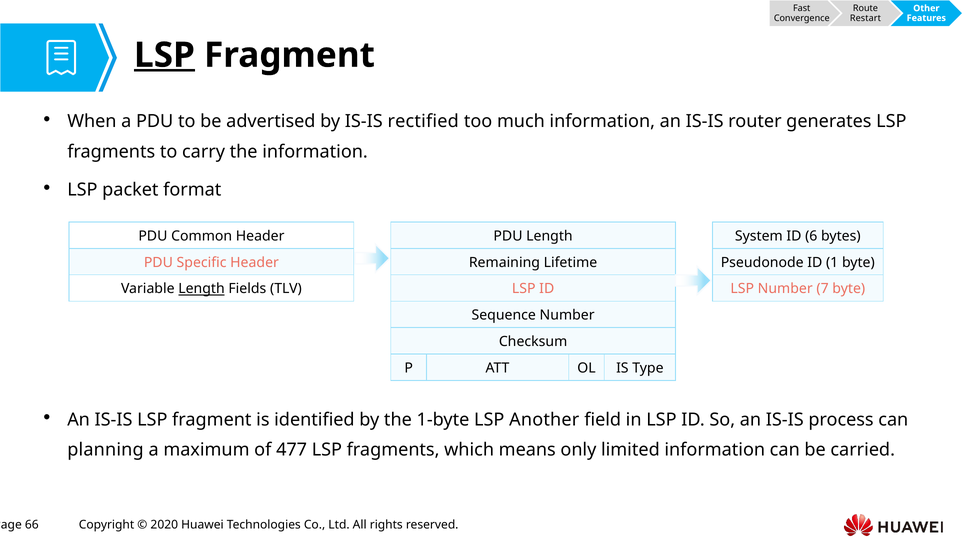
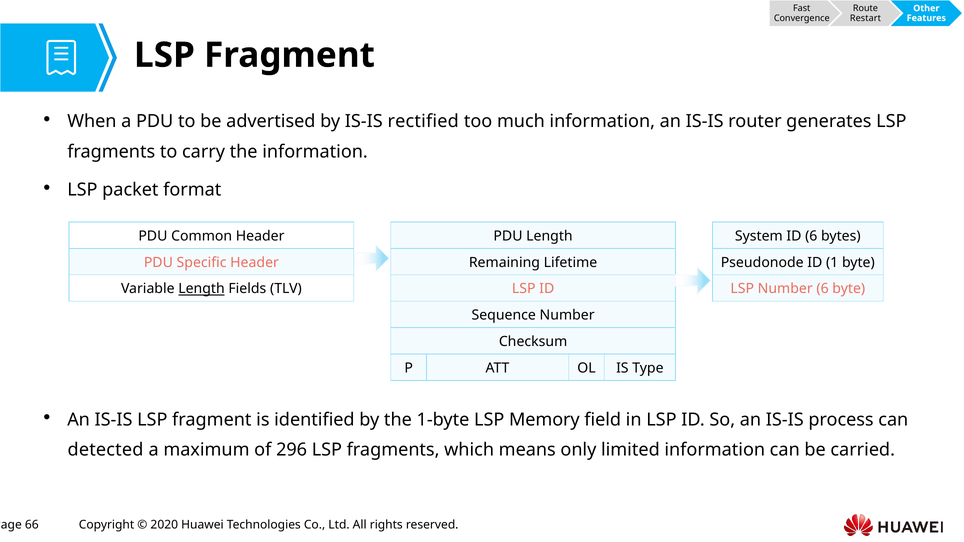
LSP at (164, 55) underline: present -> none
Number 7: 7 -> 6
Another: Another -> Memory
planning: planning -> detected
477: 477 -> 296
